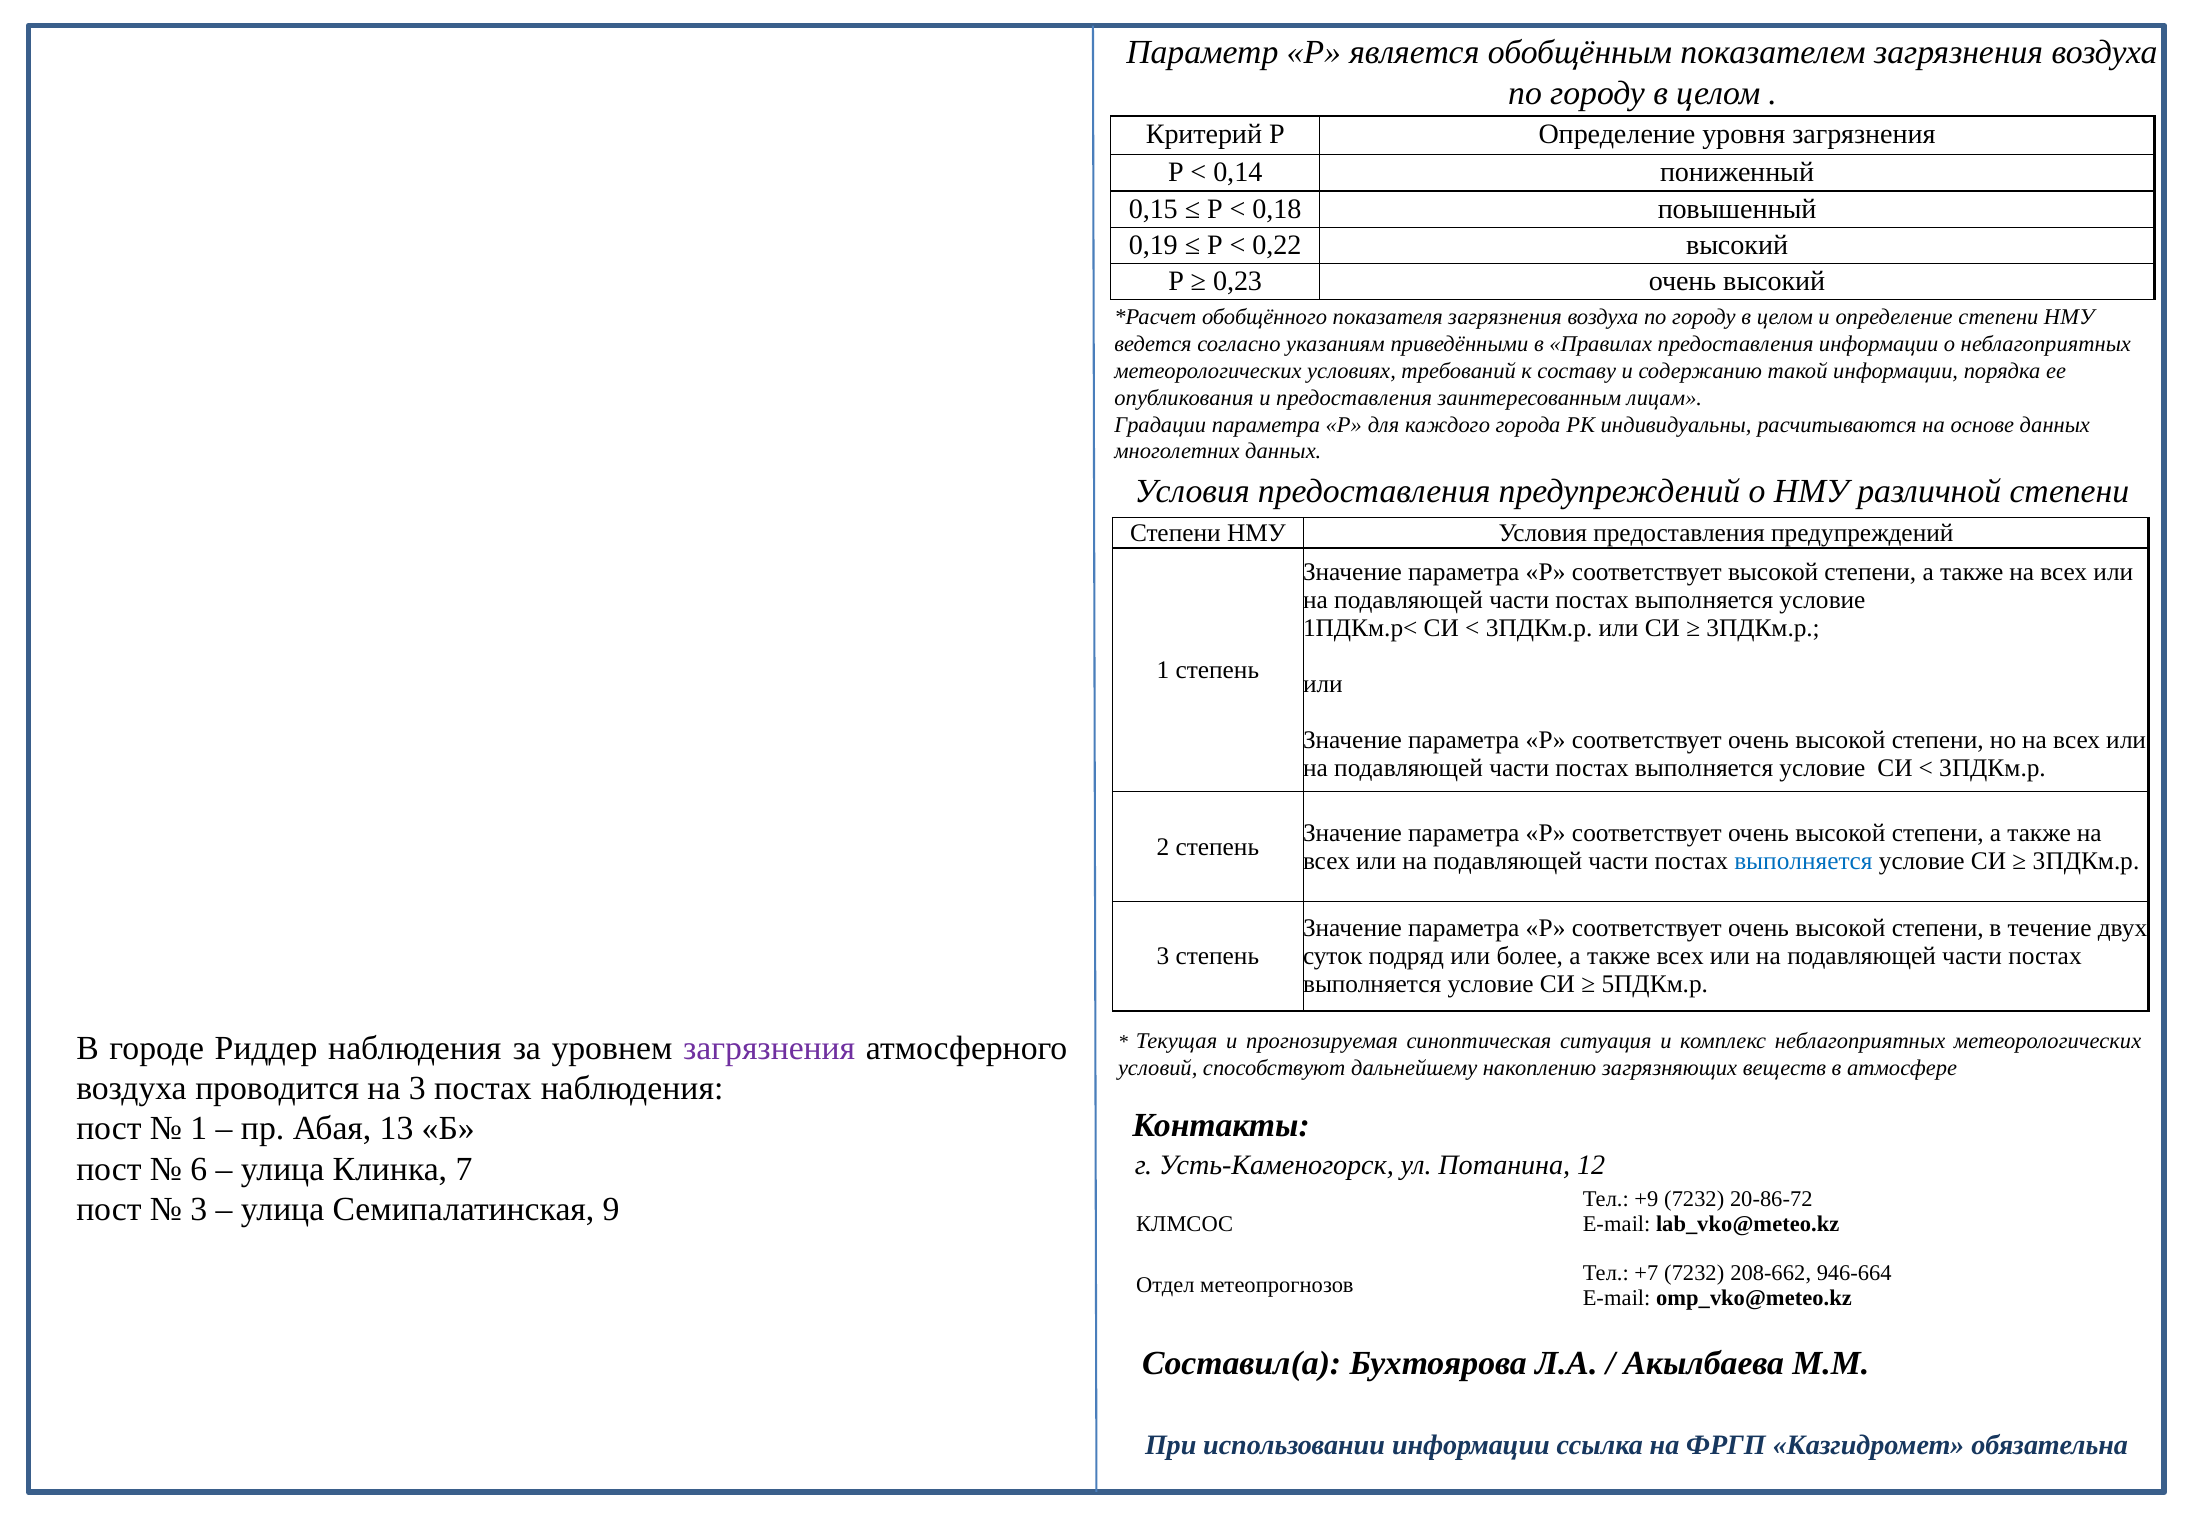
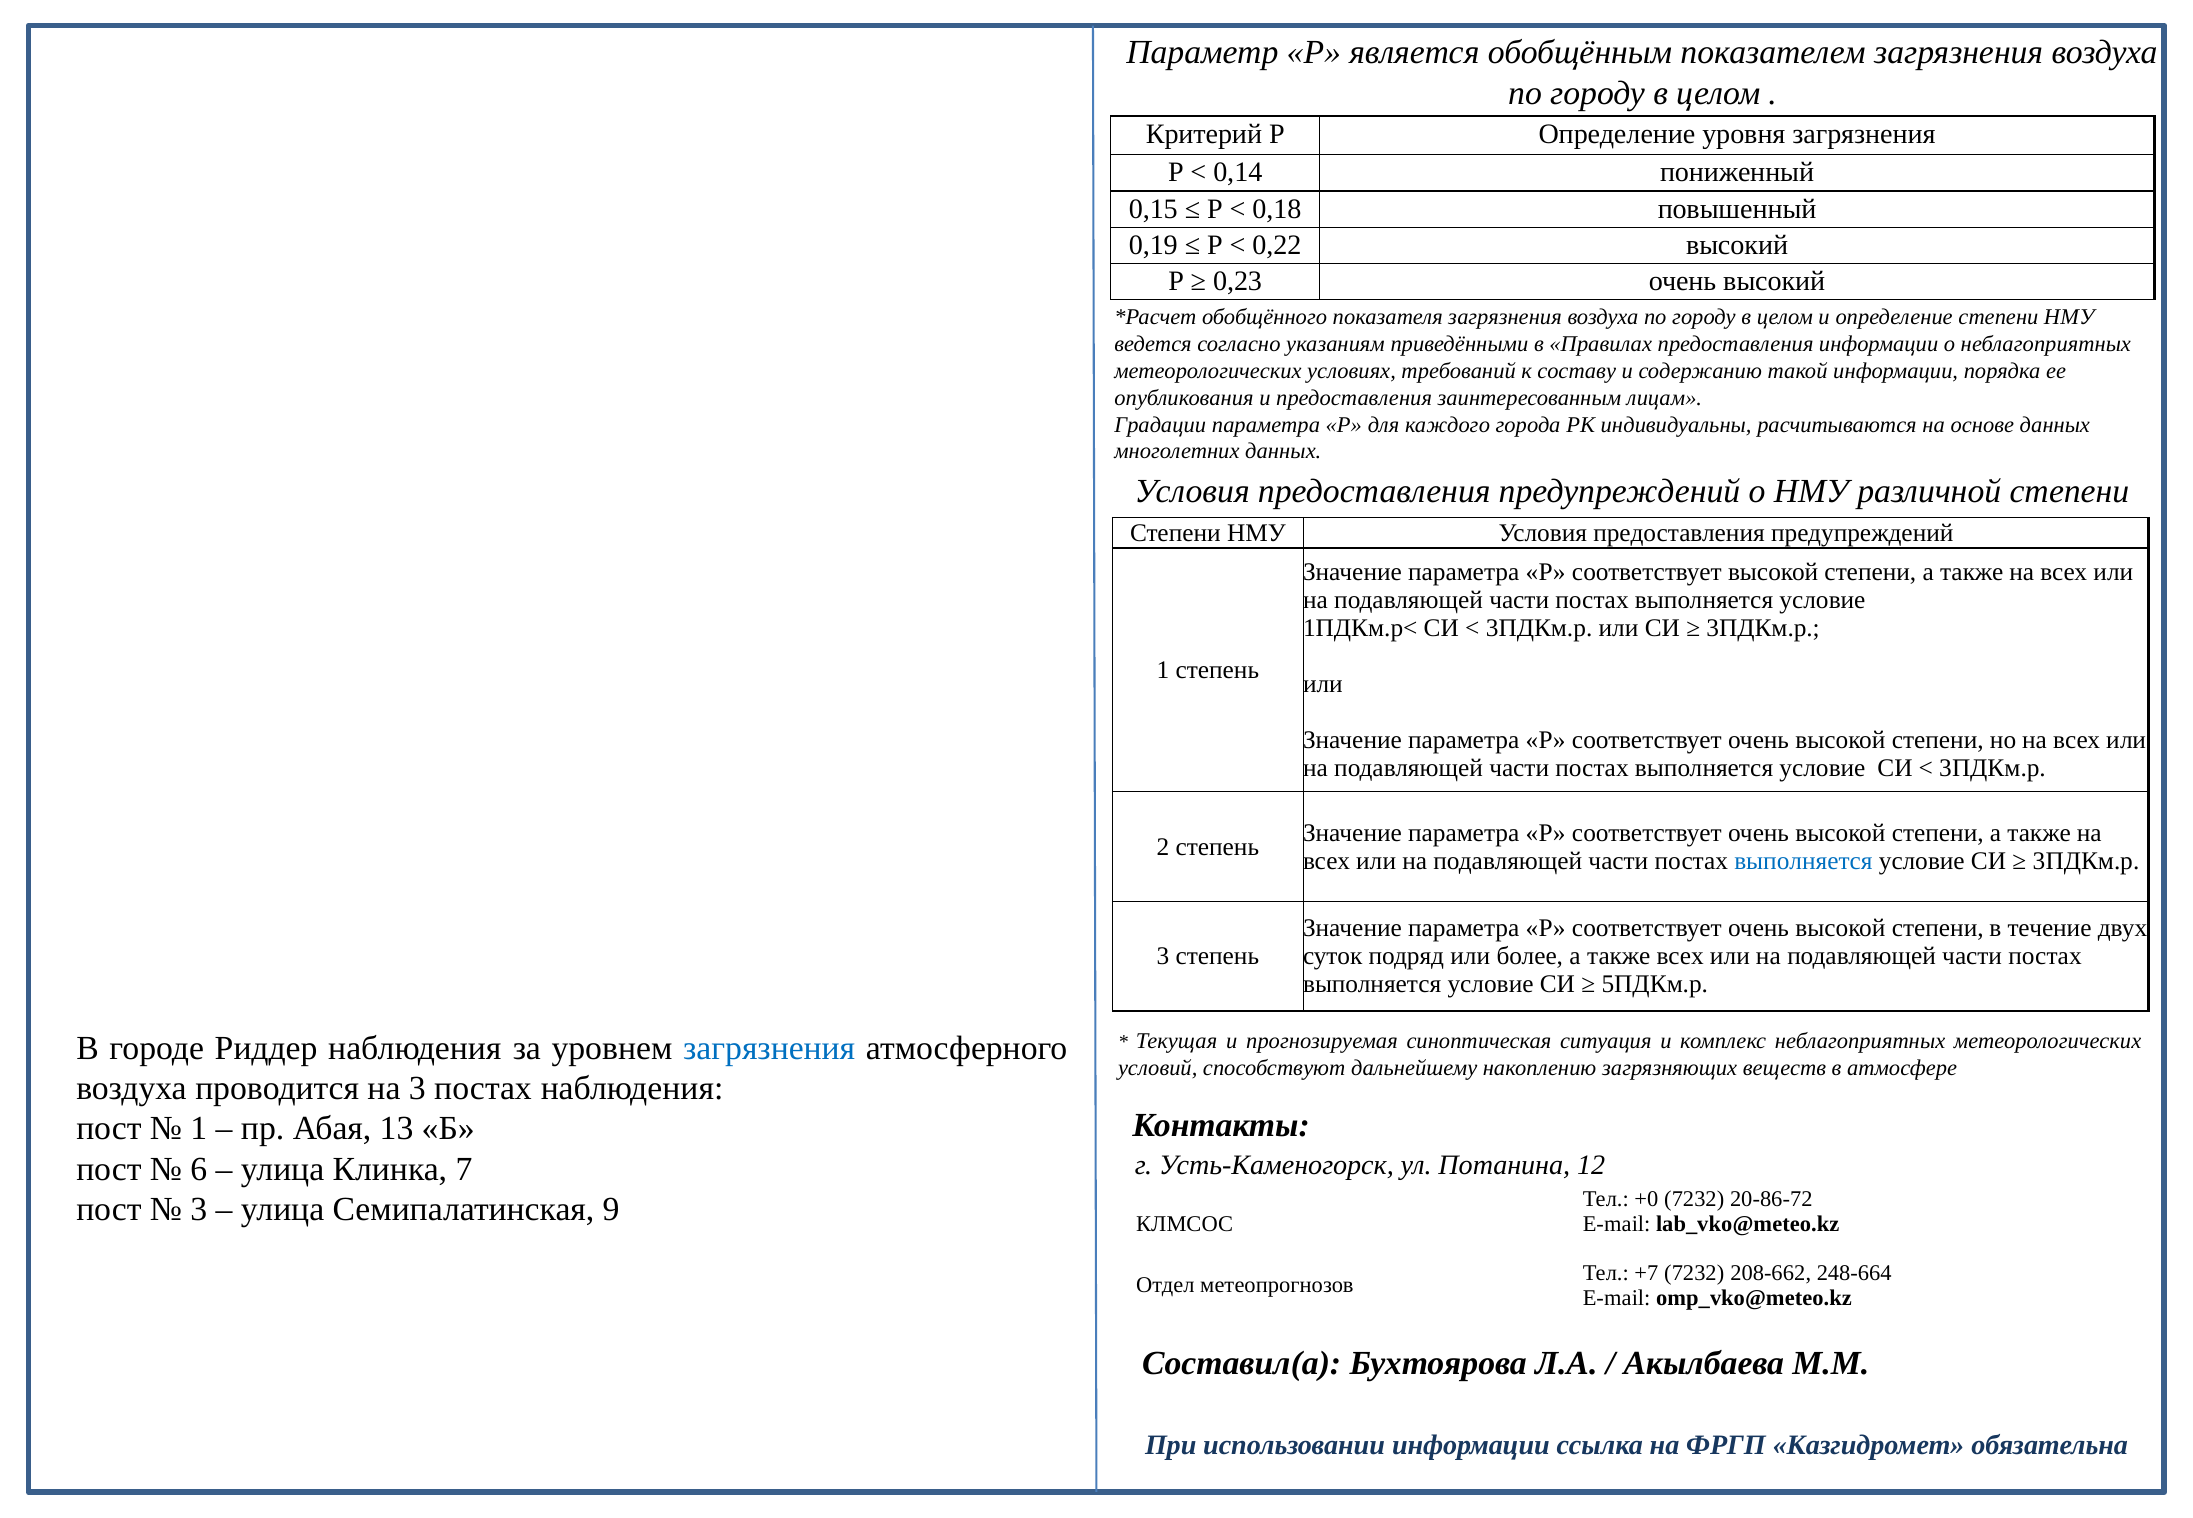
загрязнения at (769, 1048) colour: purple -> blue
+9: +9 -> +0
946-664: 946-664 -> 248-664
